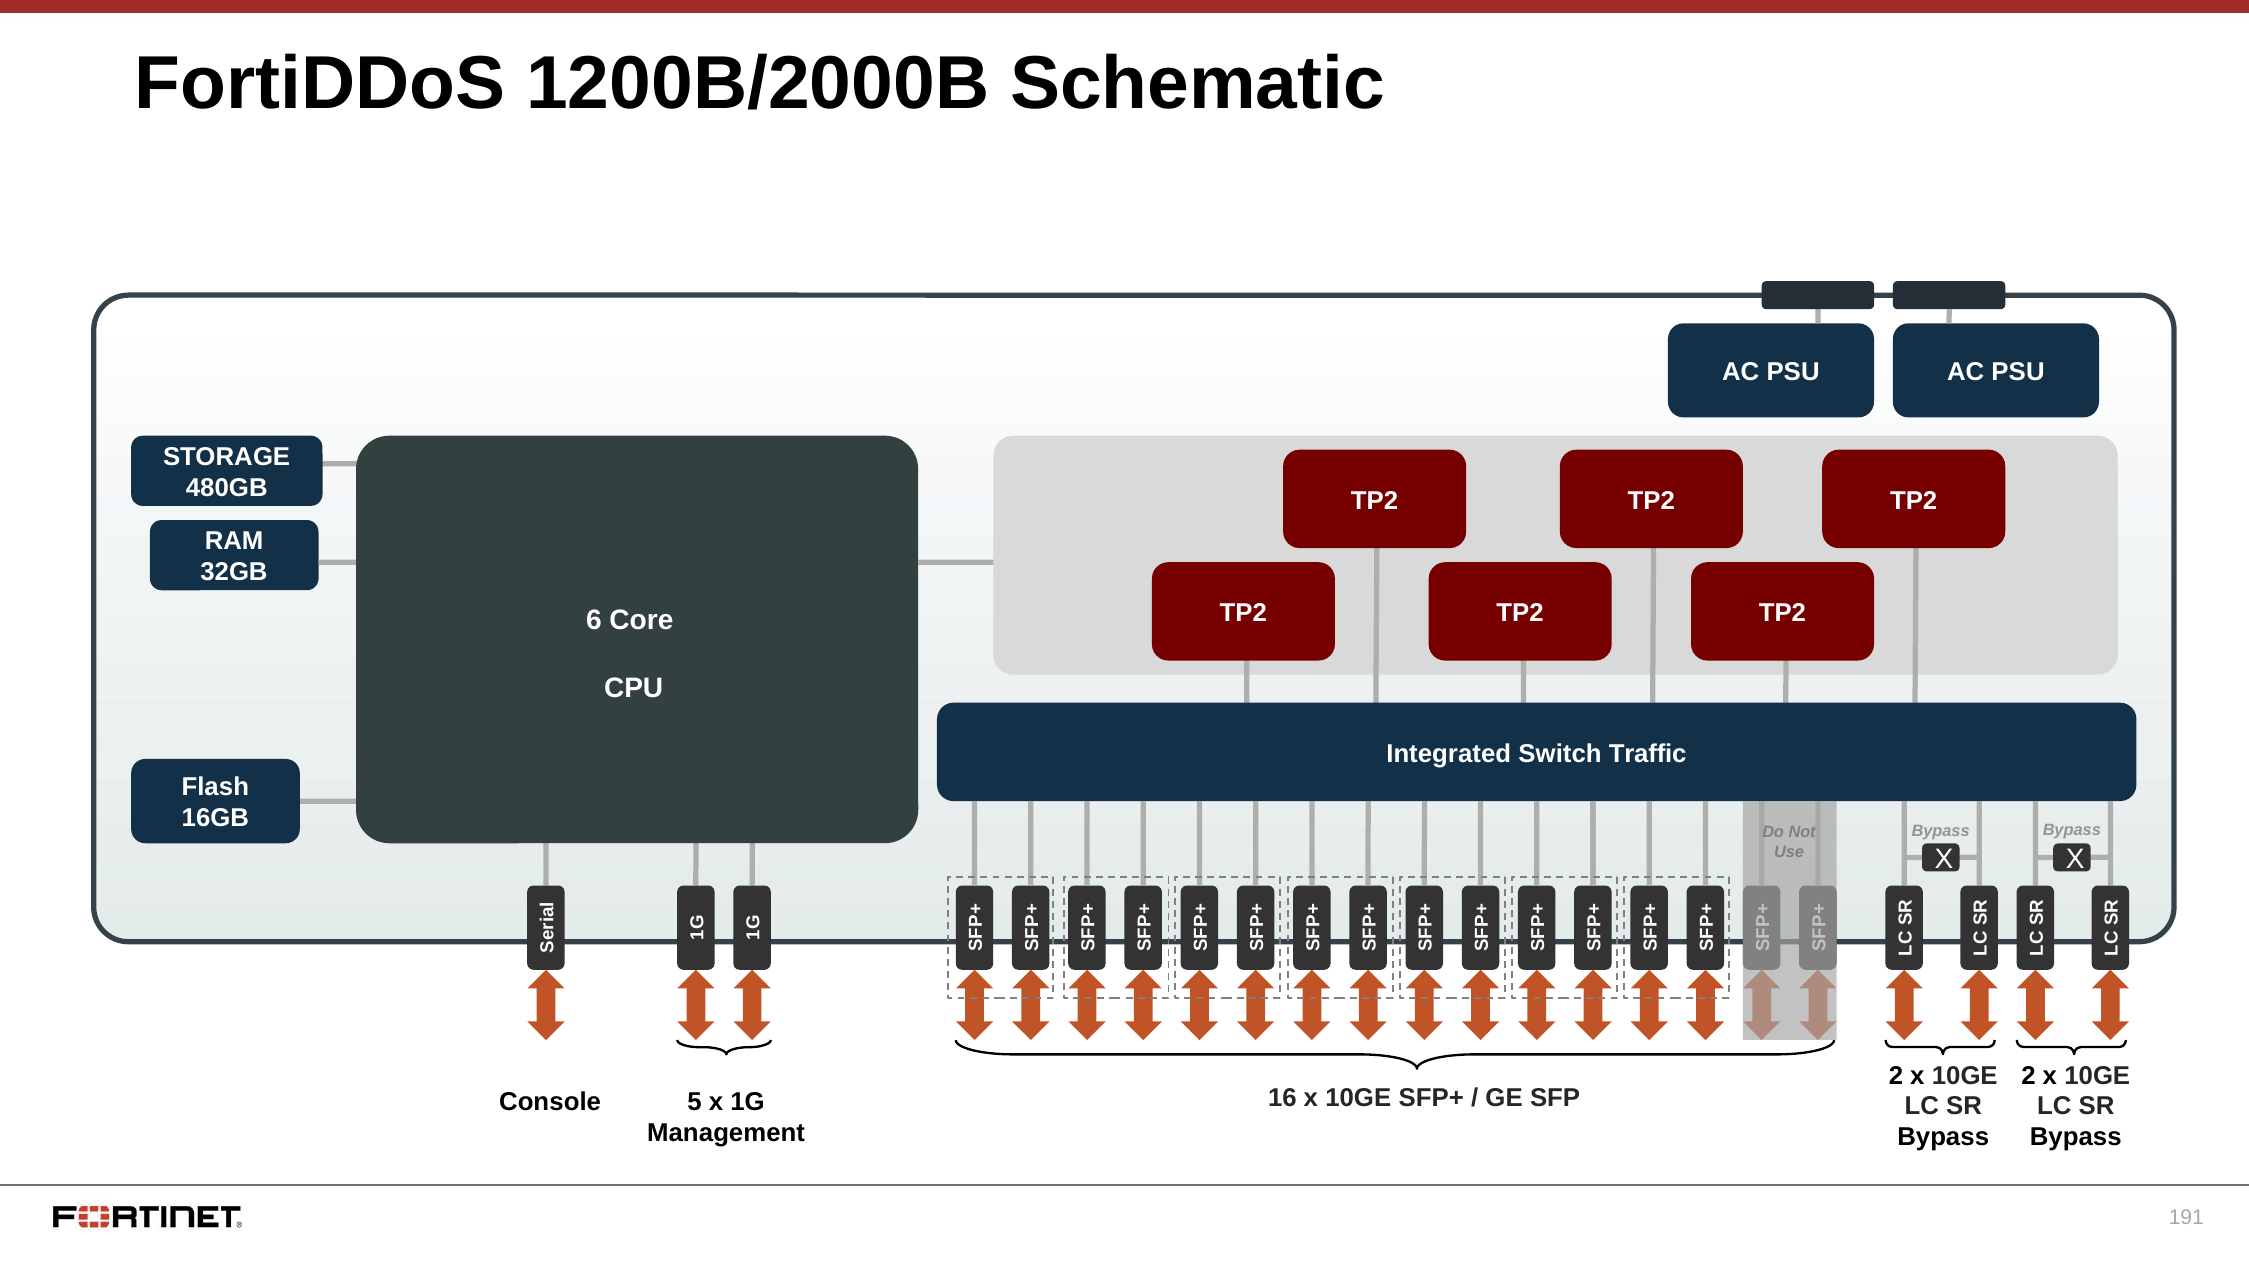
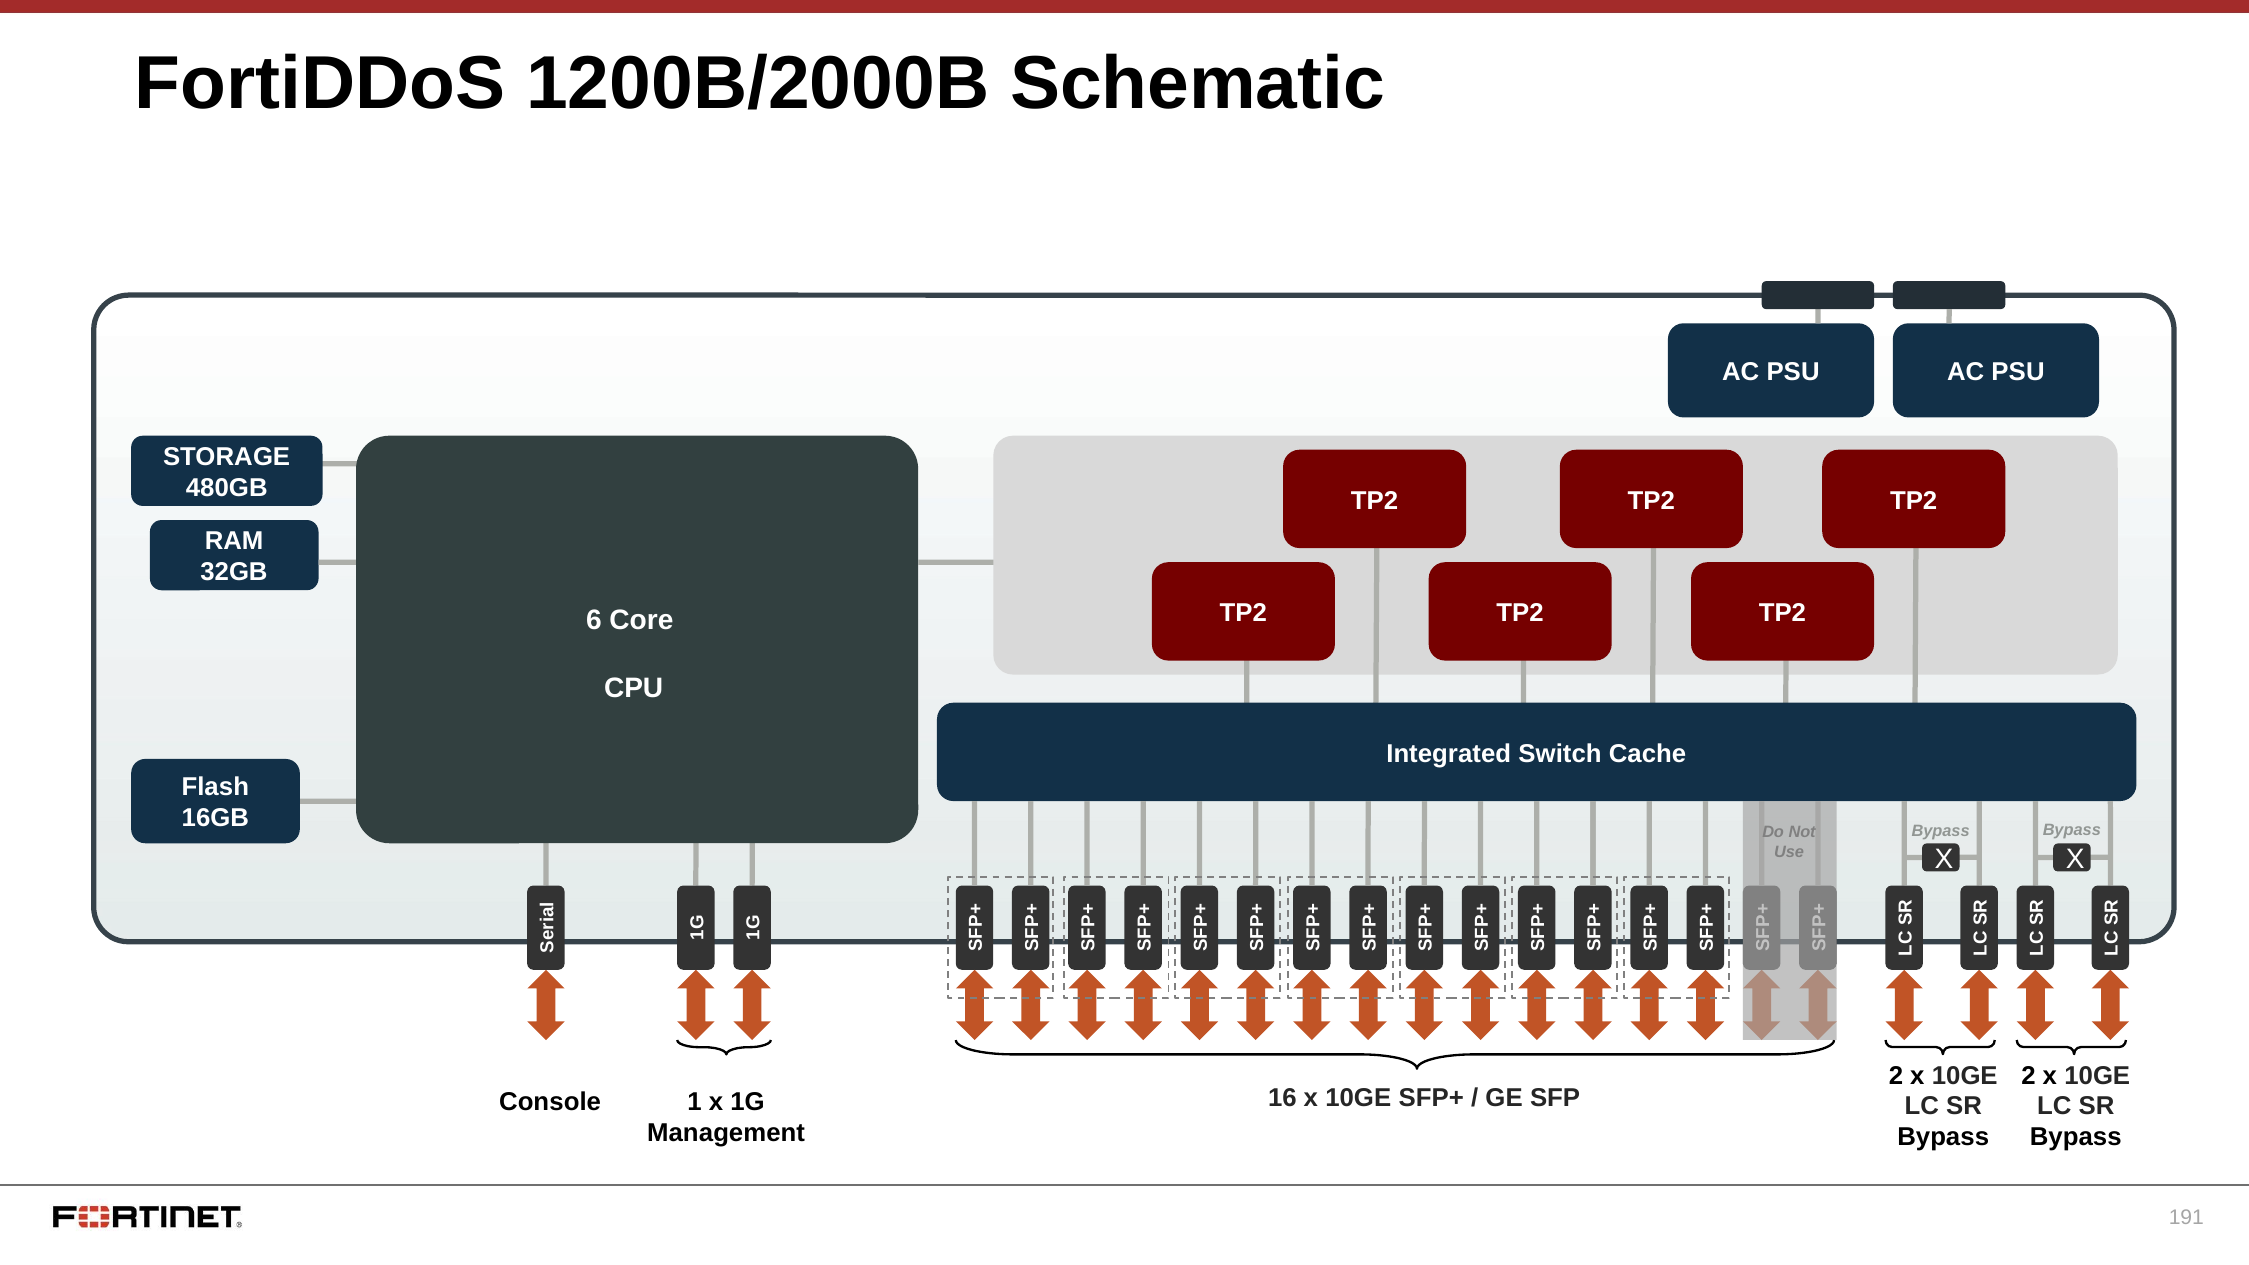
Traffic: Traffic -> Cache
Console 5: 5 -> 1
